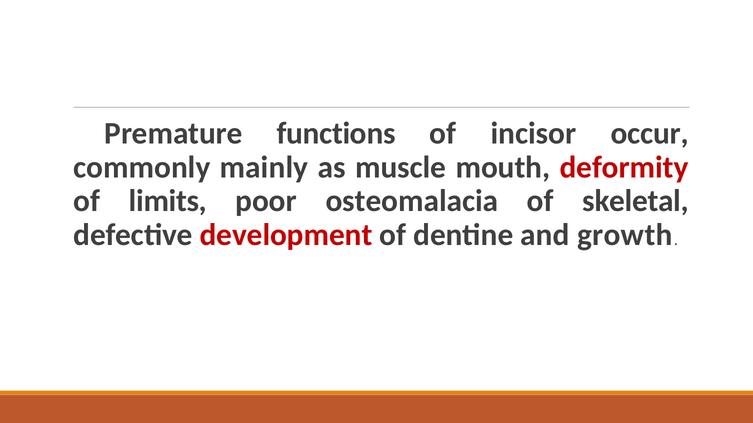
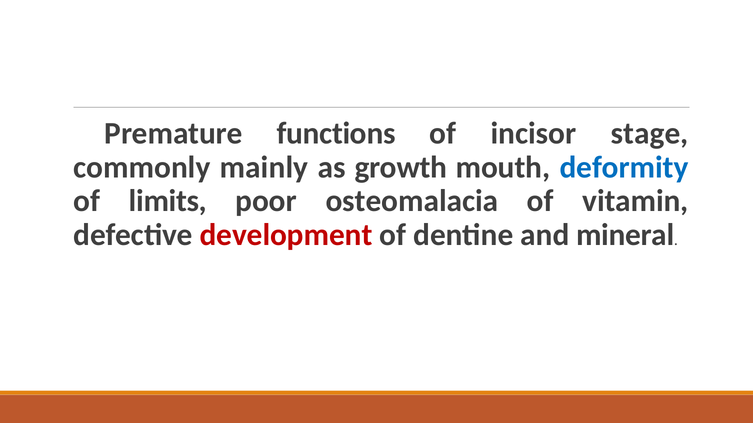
occur: occur -> stage
muscle: muscle -> growth
deformity colour: red -> blue
skeletal: skeletal -> vitamin
growth: growth -> mineral
